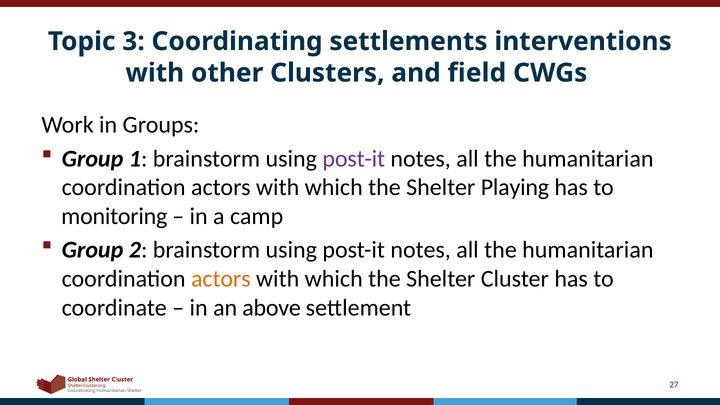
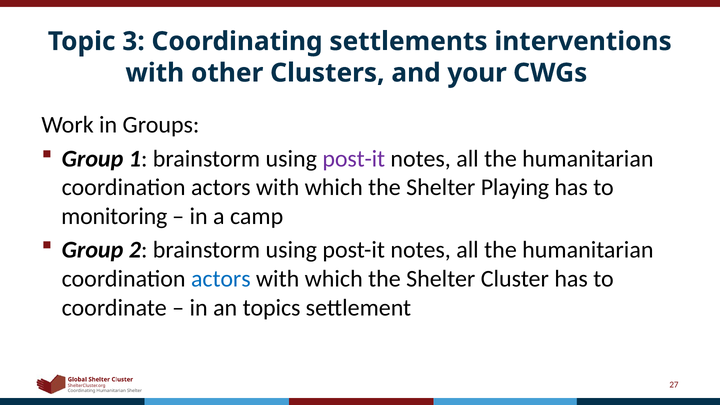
field: field -> your
actors at (221, 279) colour: orange -> blue
above: above -> topics
